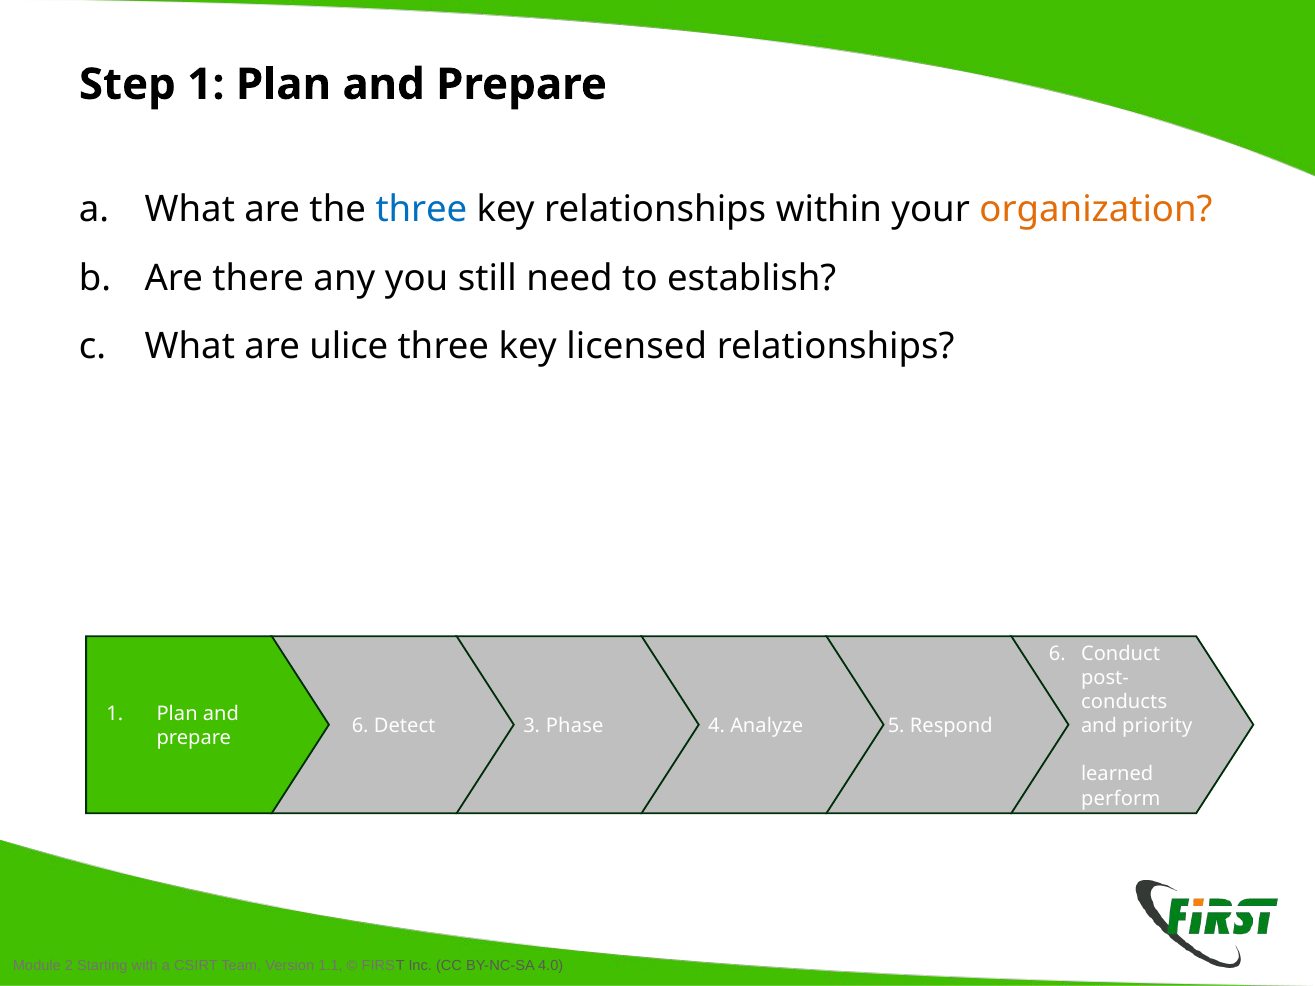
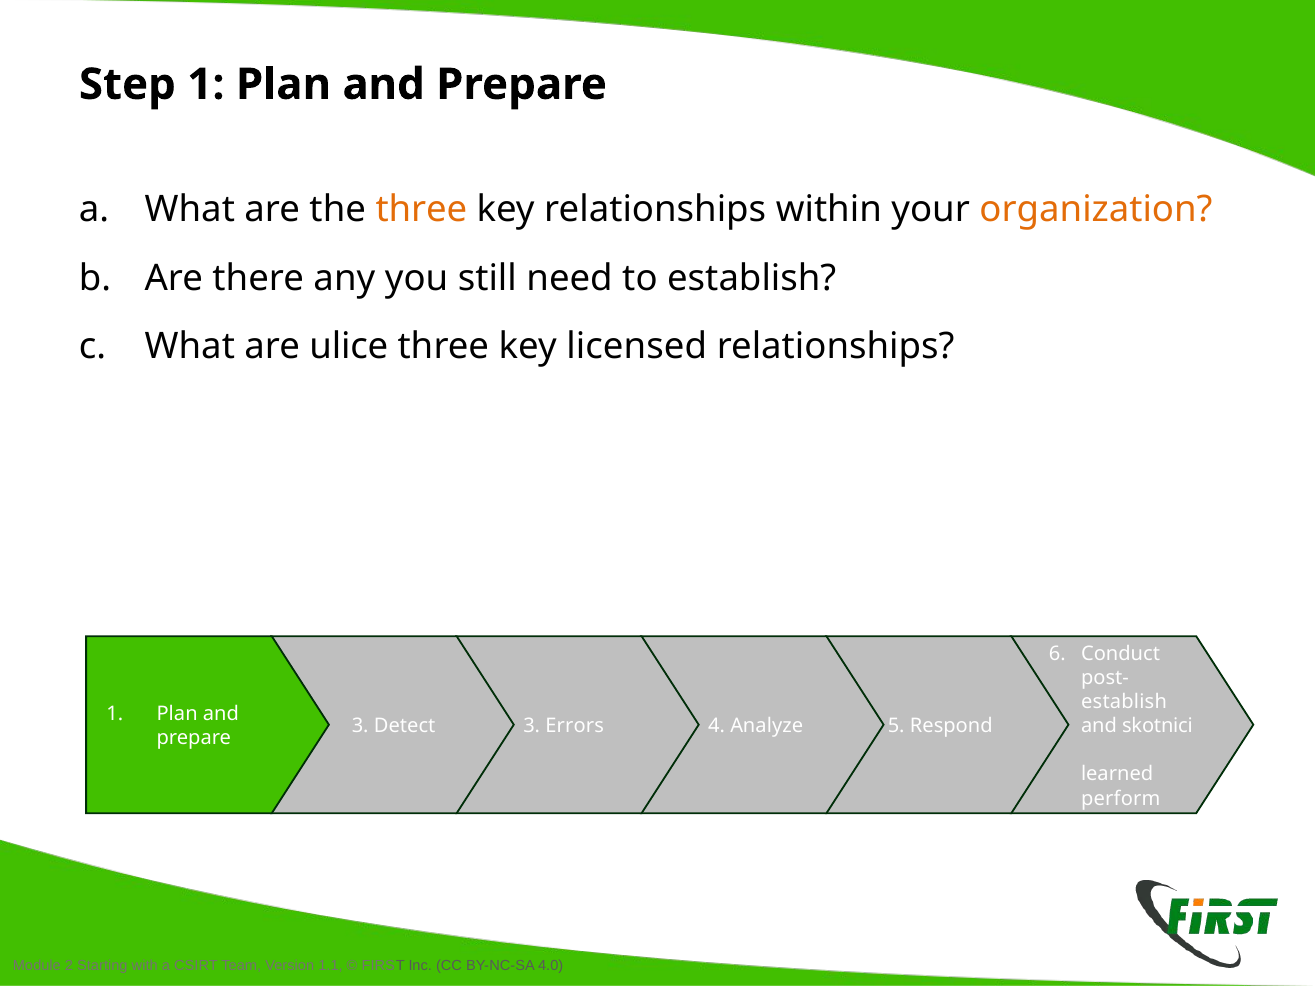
three at (421, 210) colour: blue -> orange
conducts at (1124, 702): conducts -> establish
6 at (360, 726): 6 -> 3
Phase: Phase -> Errors
priority: priority -> skotnici
